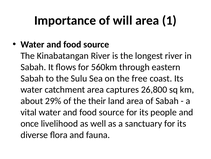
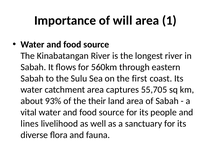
free: free -> first
26,800: 26,800 -> 55,705
29%: 29% -> 93%
once: once -> lines
